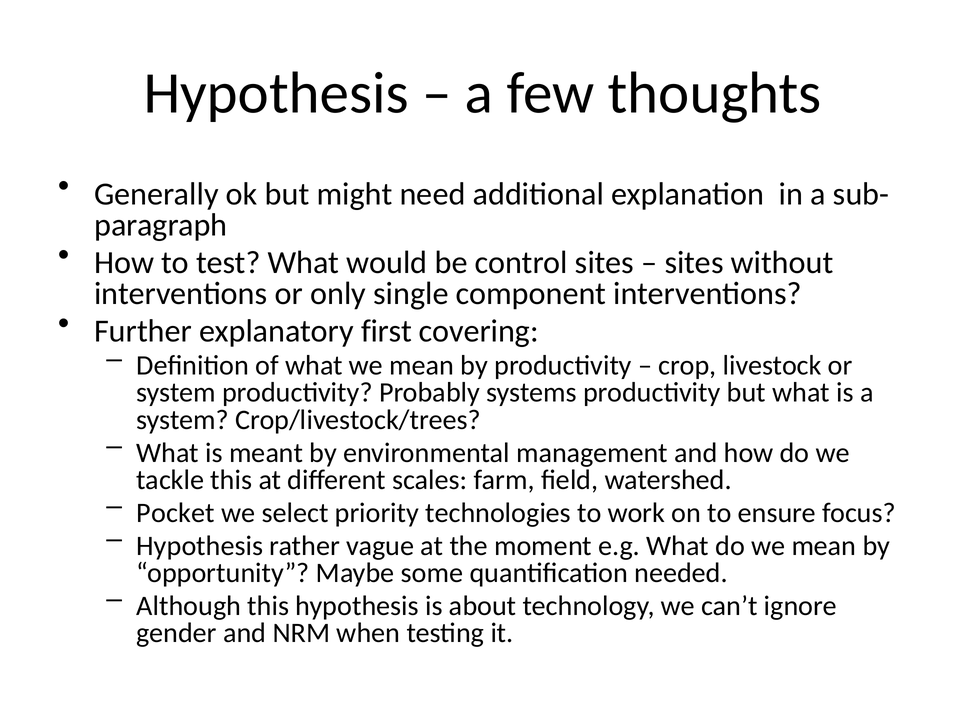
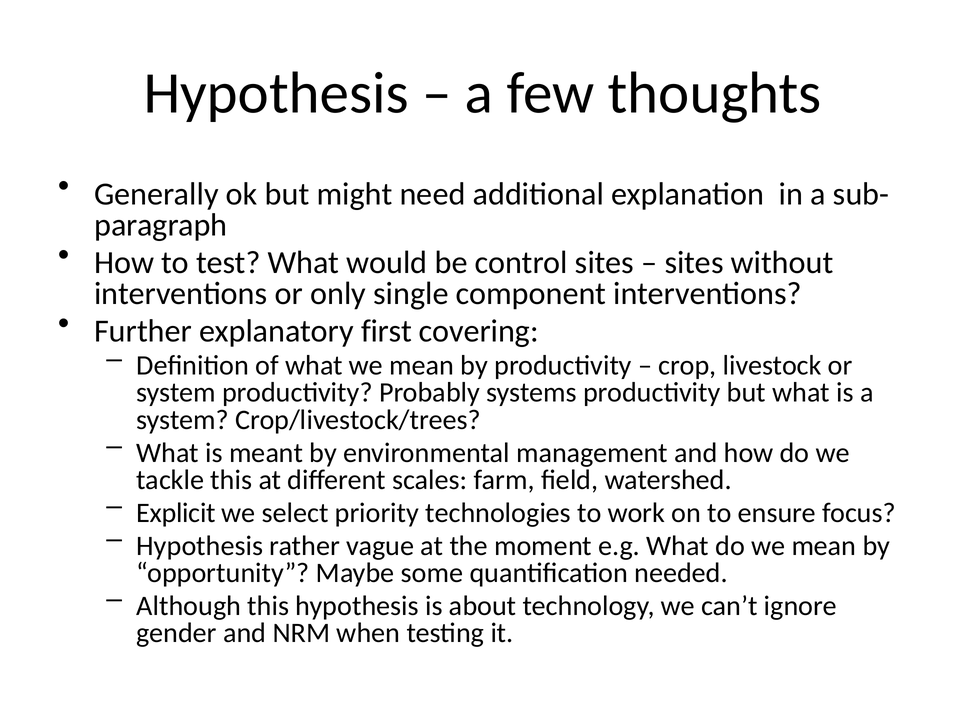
Pocket: Pocket -> Explicit
